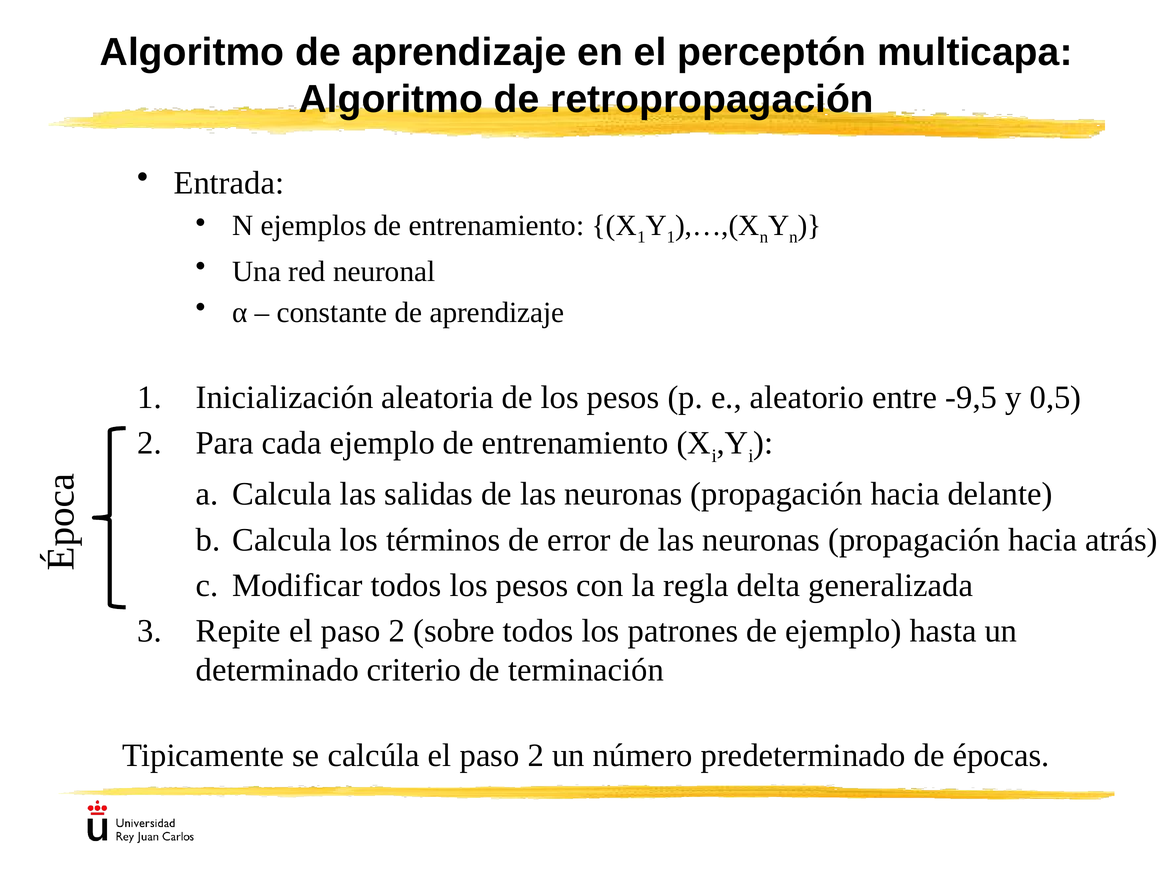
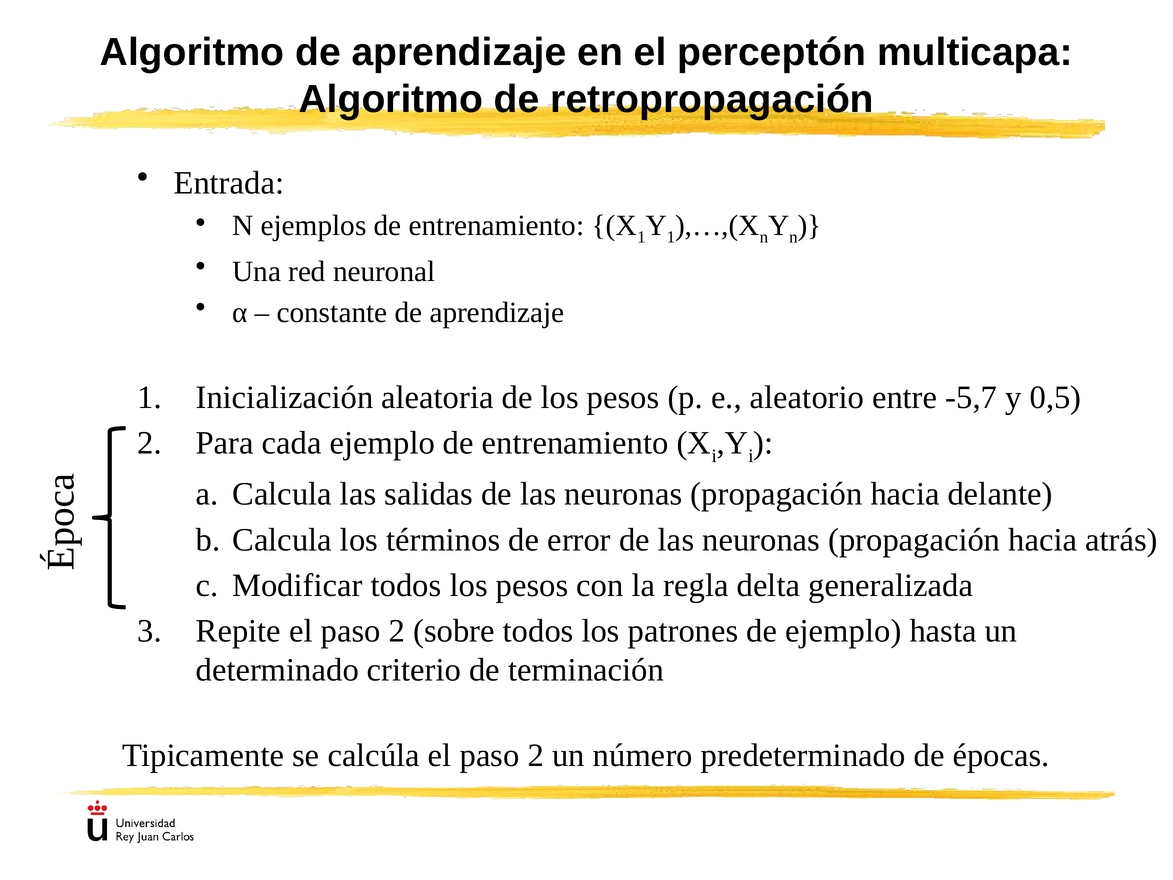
-9,5: -9,5 -> -5,7
